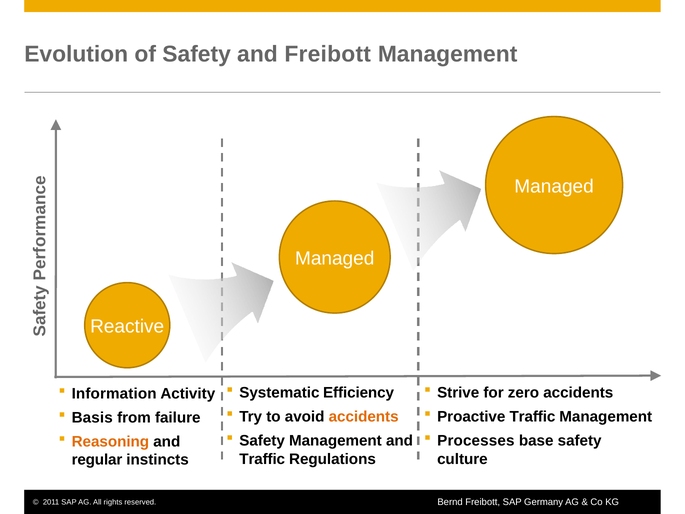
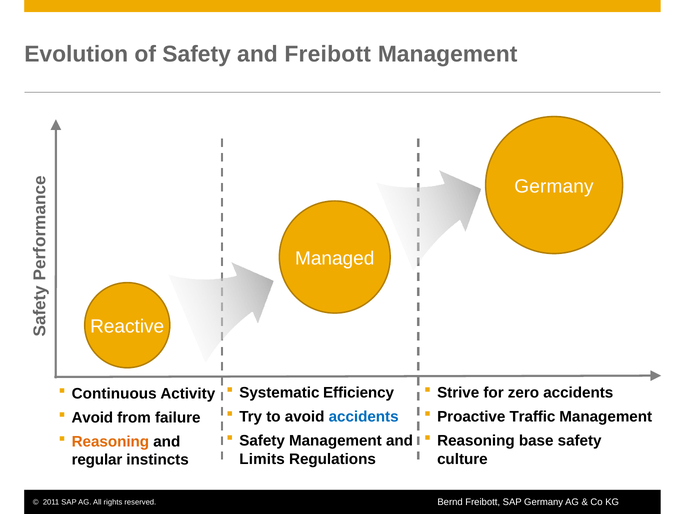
Managed at (554, 186): Managed -> Germany
Information: Information -> Continuous
accidents at (364, 417) colour: orange -> blue
Basis at (92, 417): Basis -> Avoid
Processes at (476, 441): Processes -> Reasoning
Traffic at (262, 459): Traffic -> Limits
